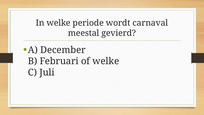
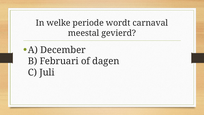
of welke: welke -> dagen
